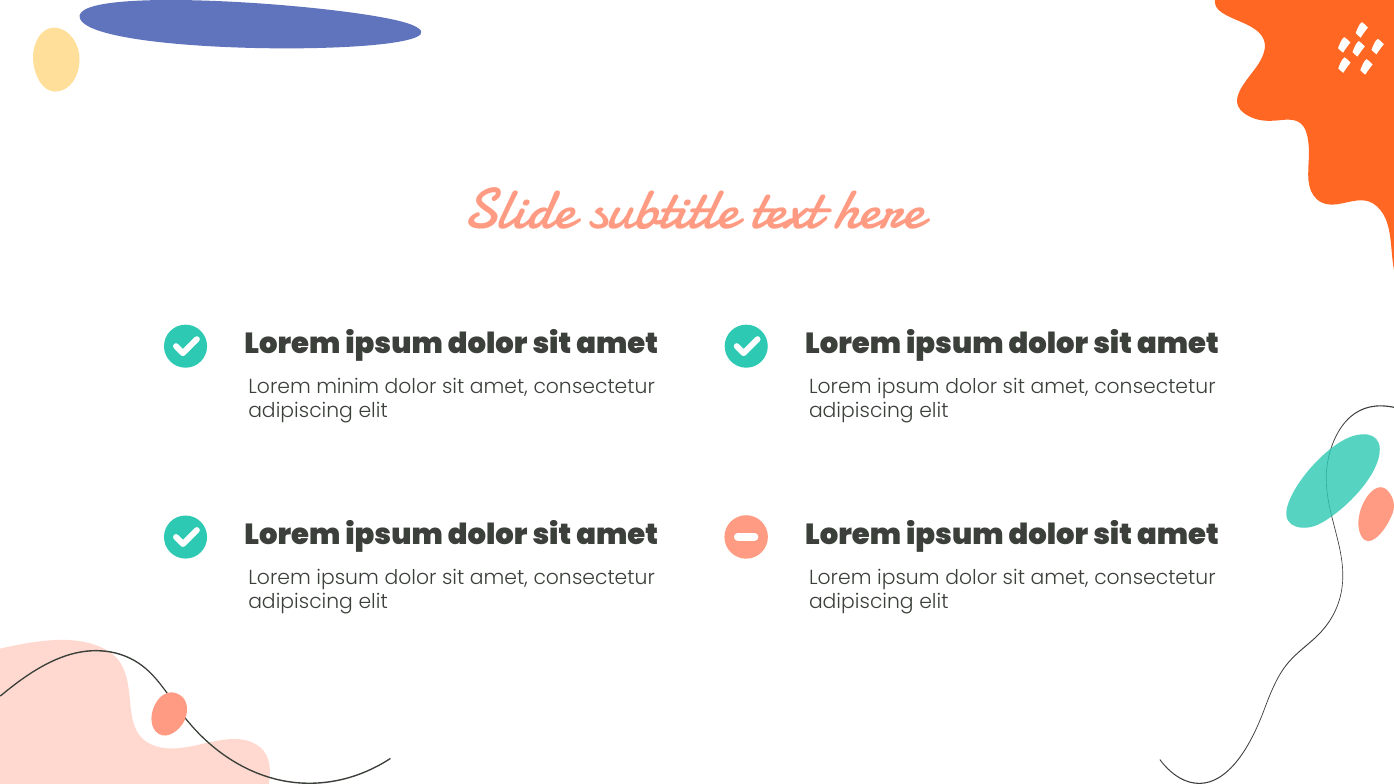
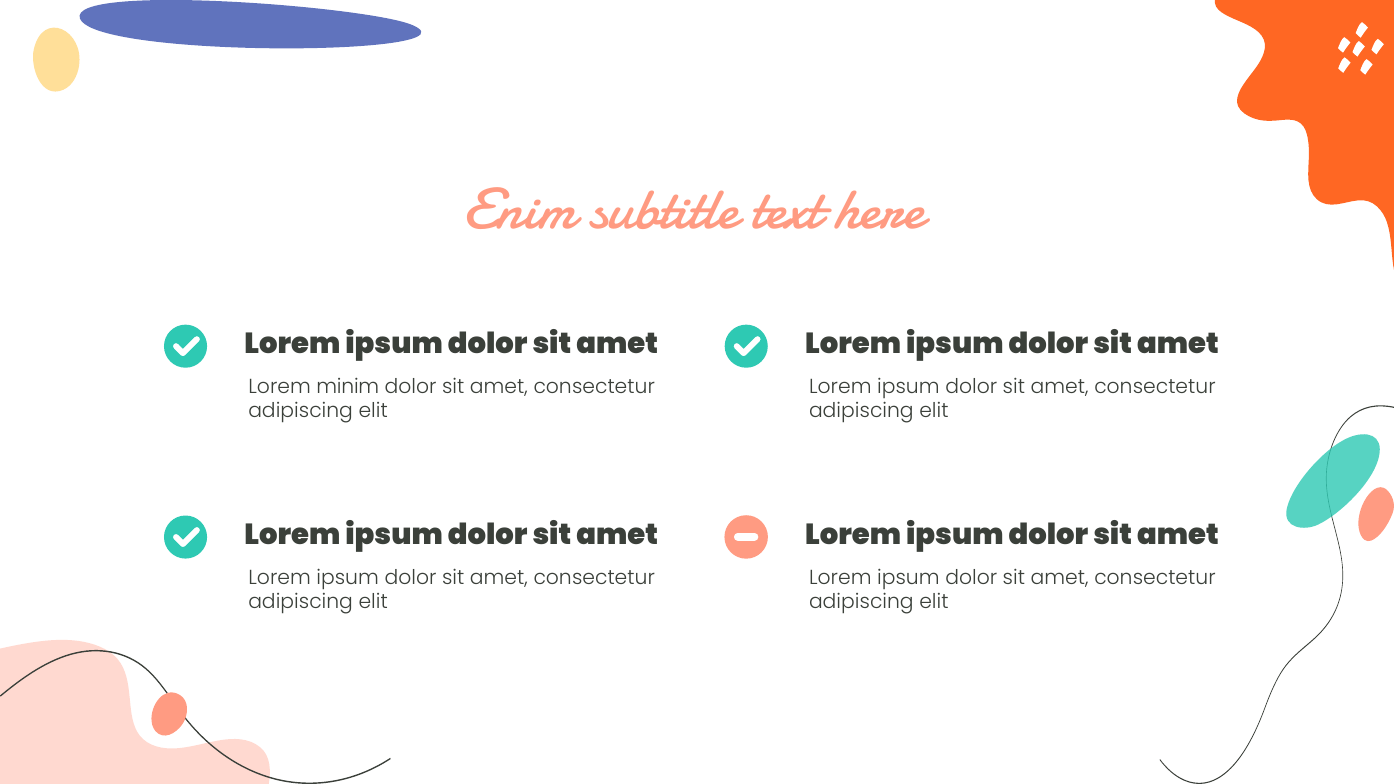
Slide: Slide -> Enim
